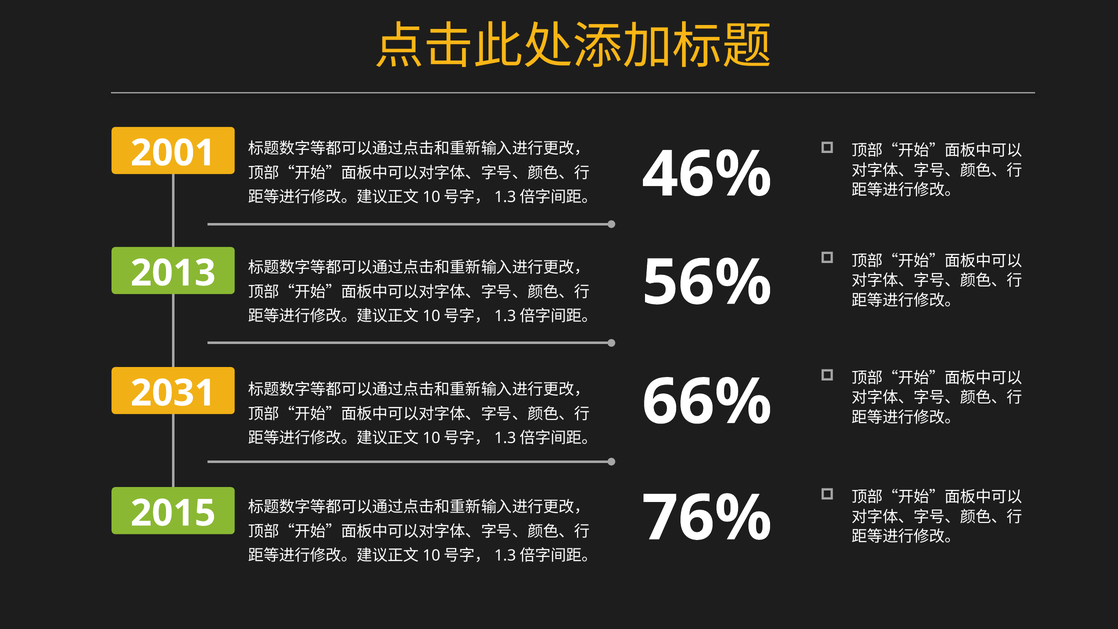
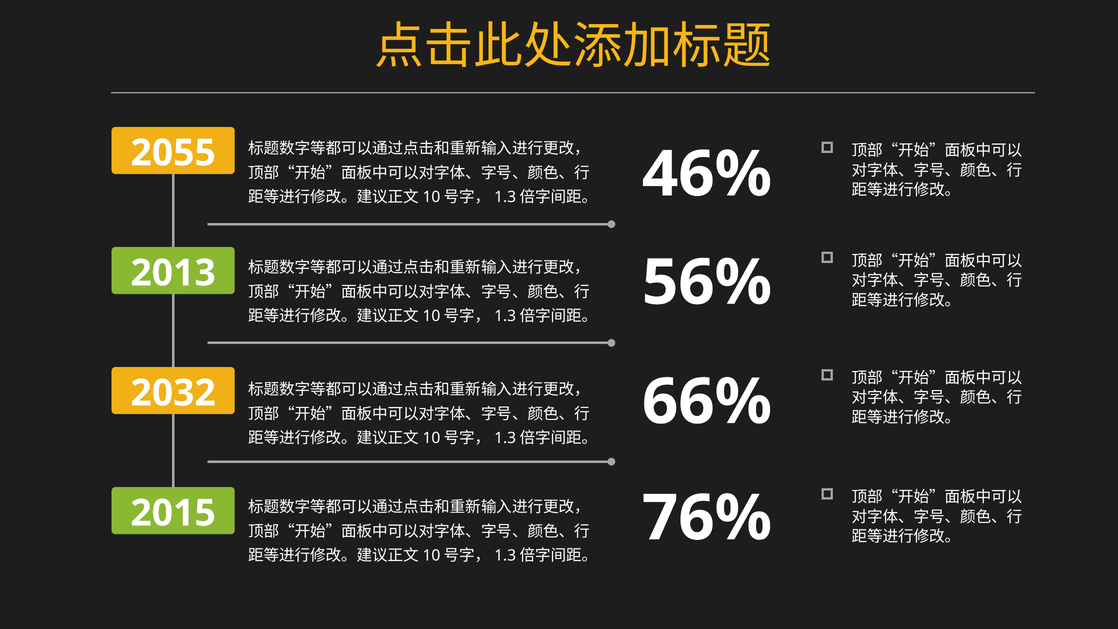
2001: 2001 -> 2055
2031: 2031 -> 2032
